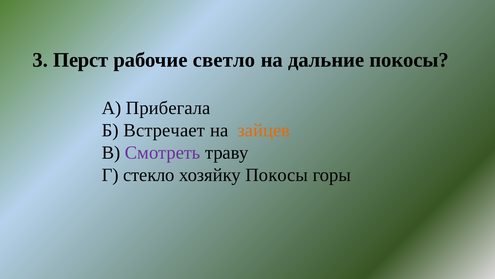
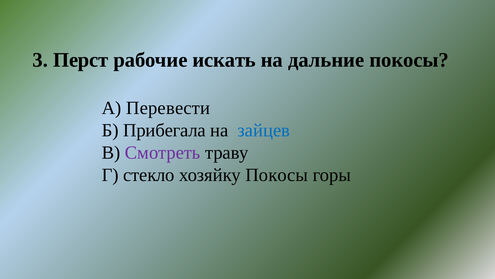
светло: светло -> искать
Прибегала: Прибегала -> Перевести
Встречает: Встречает -> Прибегала
зайцев colour: orange -> blue
